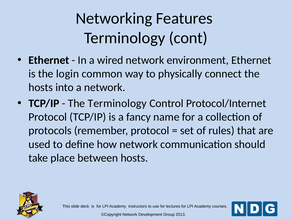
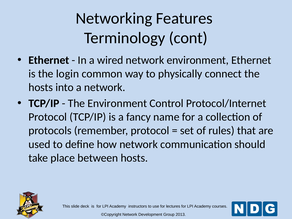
The Terminology: Terminology -> Environment
